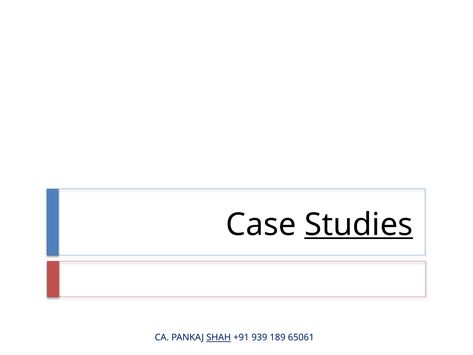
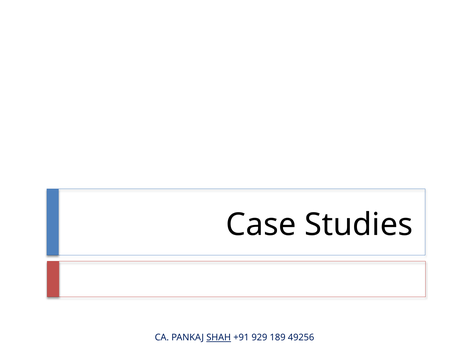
Studies underline: present -> none
939: 939 -> 929
65061: 65061 -> 49256
